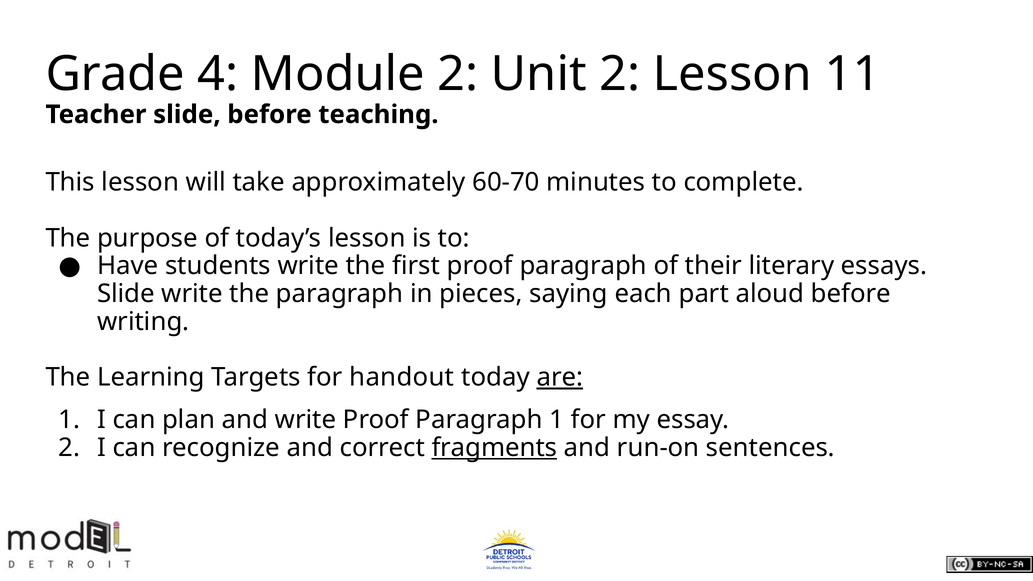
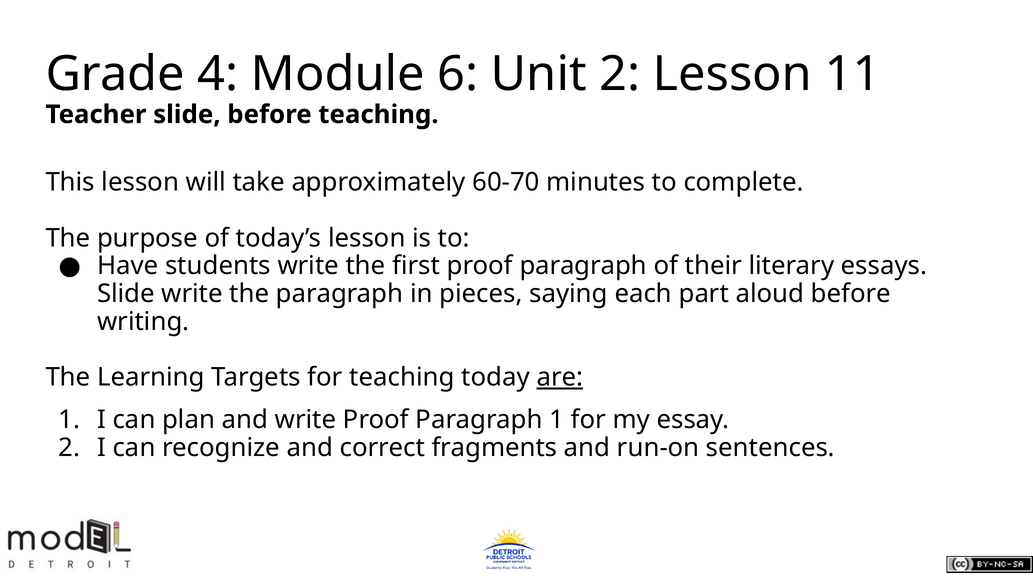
Module 2: 2 -> 6
for handout: handout -> teaching
fragments underline: present -> none
